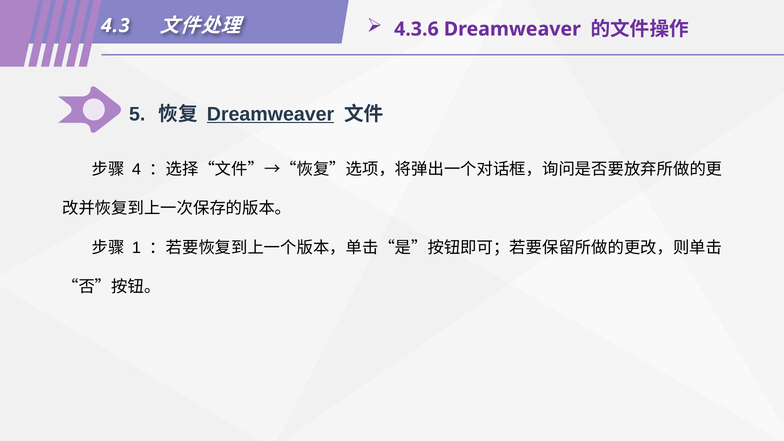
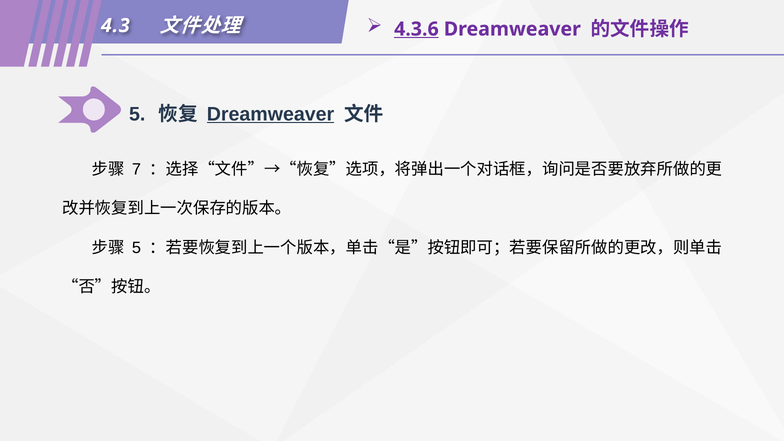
4.3.6 underline: none -> present
4: 4 -> 7
1 at (136, 248): 1 -> 5
